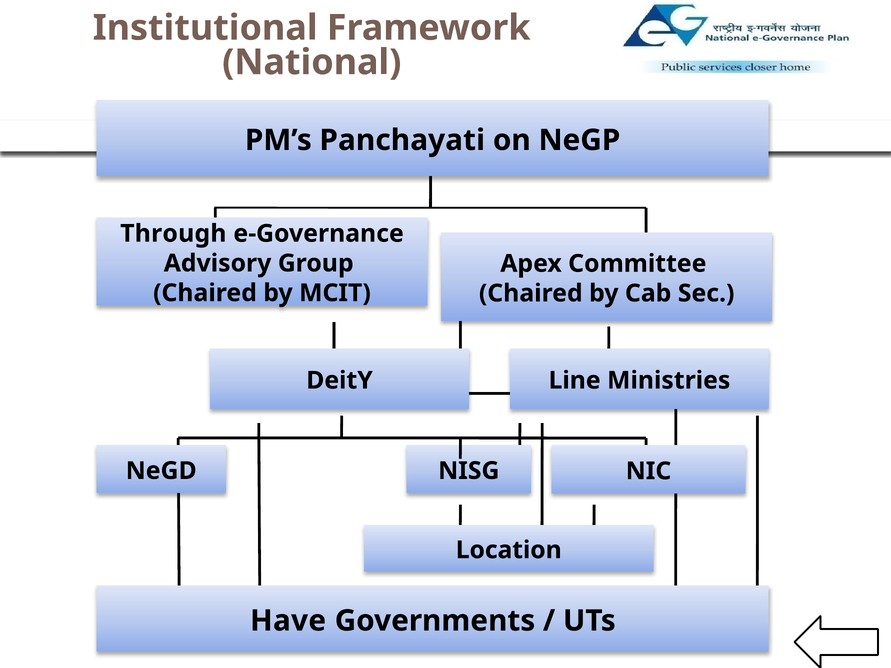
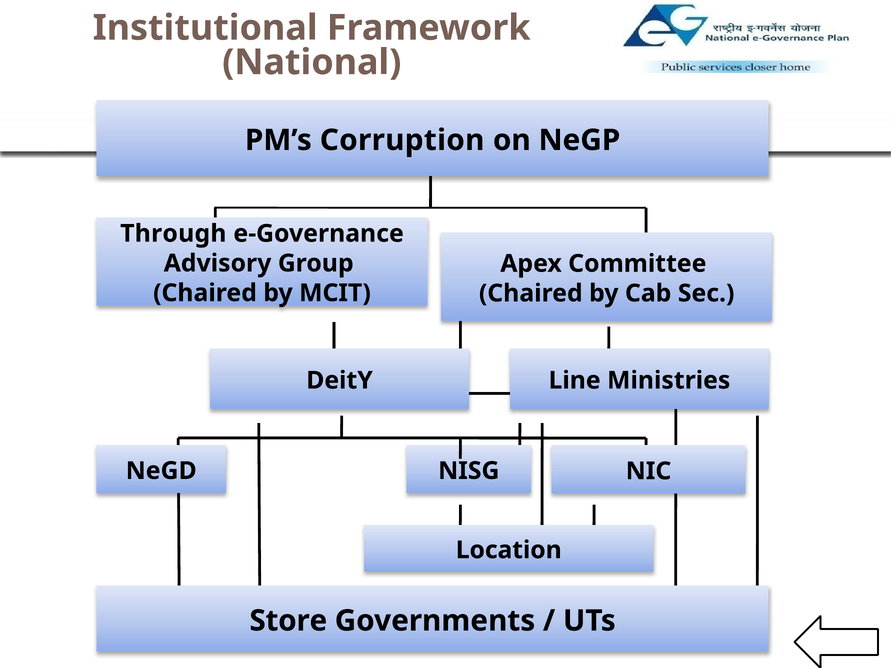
Panchayati: Panchayati -> Corruption
Have: Have -> Store
